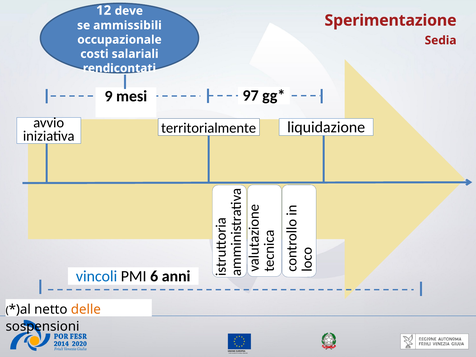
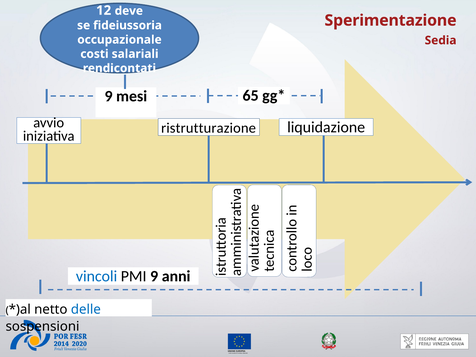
ammissibili: ammissibili -> fideiussoria
97: 97 -> 65
territorialmente: territorialmente -> ristrutturazione
PMI 6: 6 -> 9
delle colour: orange -> blue
